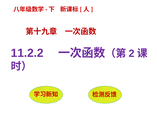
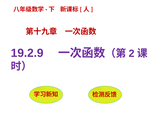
11.2.2: 11.2.2 -> 19.2.9
